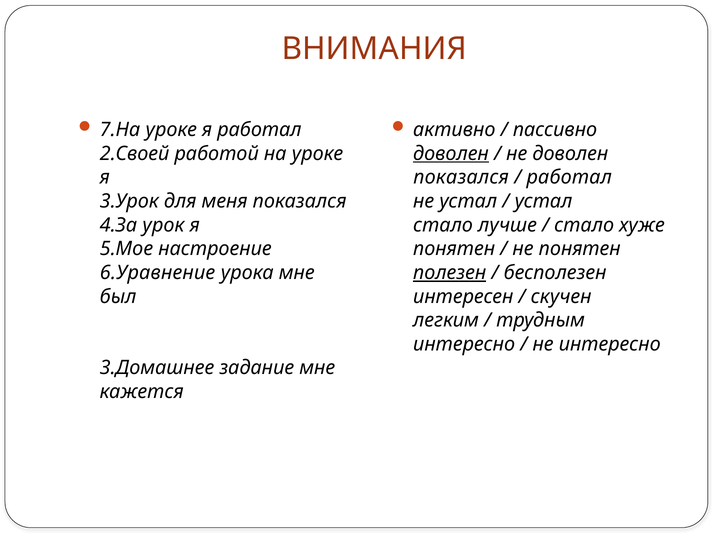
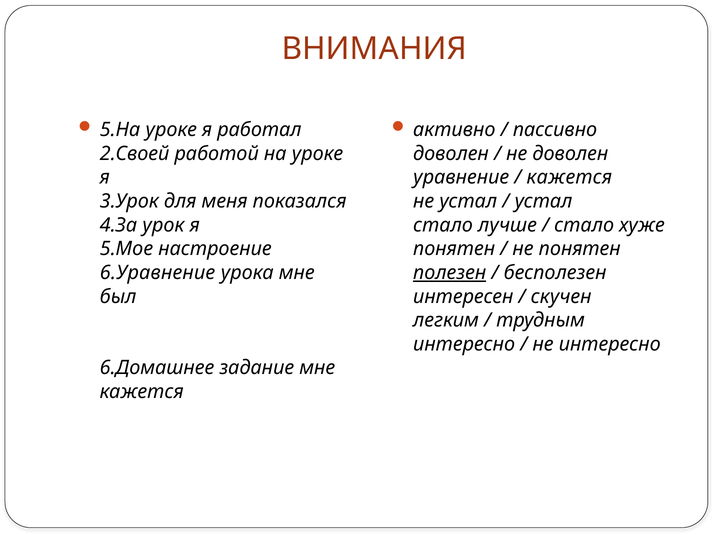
7.На: 7.На -> 5.На
доволен at (451, 154) underline: present -> none
показался at (461, 177): показался -> уравнение
работал at (569, 177): работал -> кажется
3.Домашнее: 3.Домашнее -> 6.Домашнее
